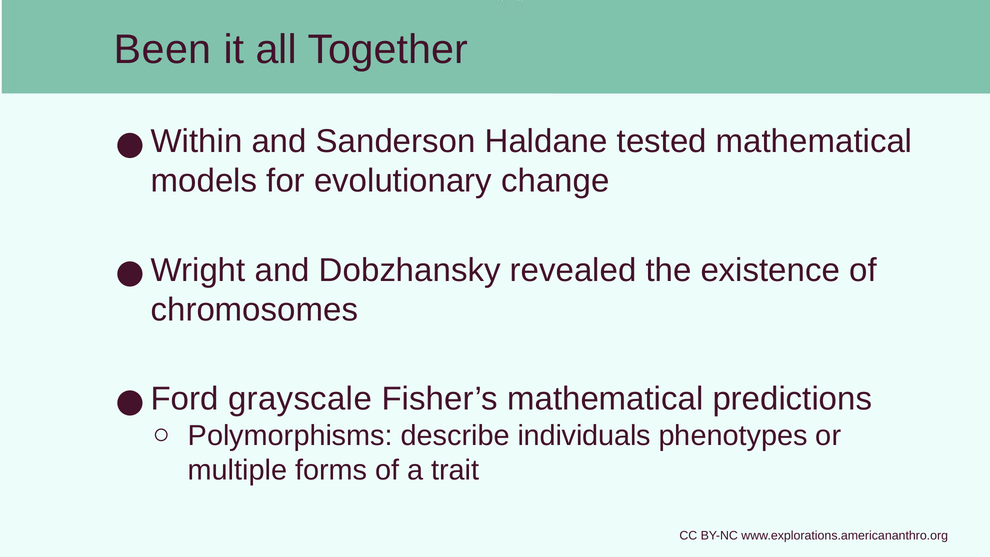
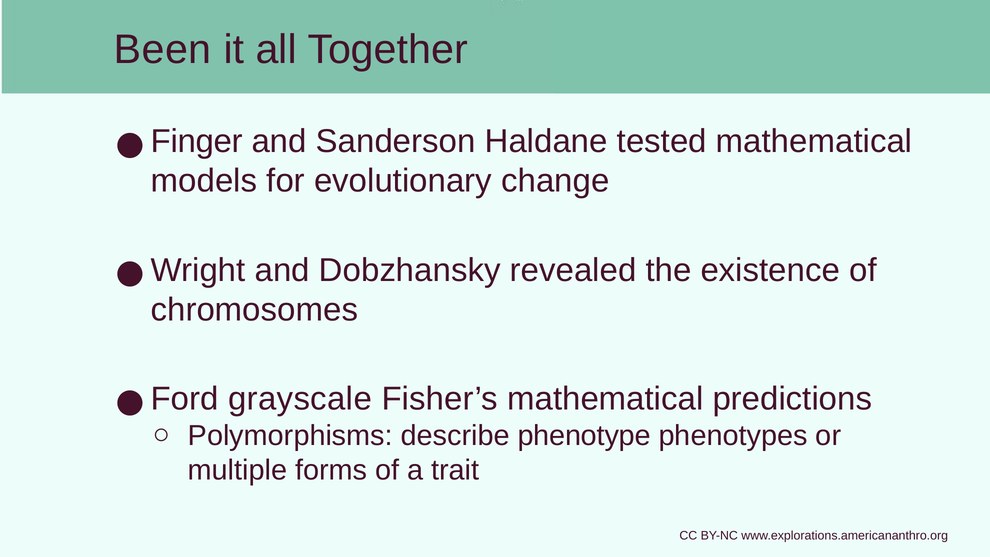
Within: Within -> Finger
individuals: individuals -> phenotype
